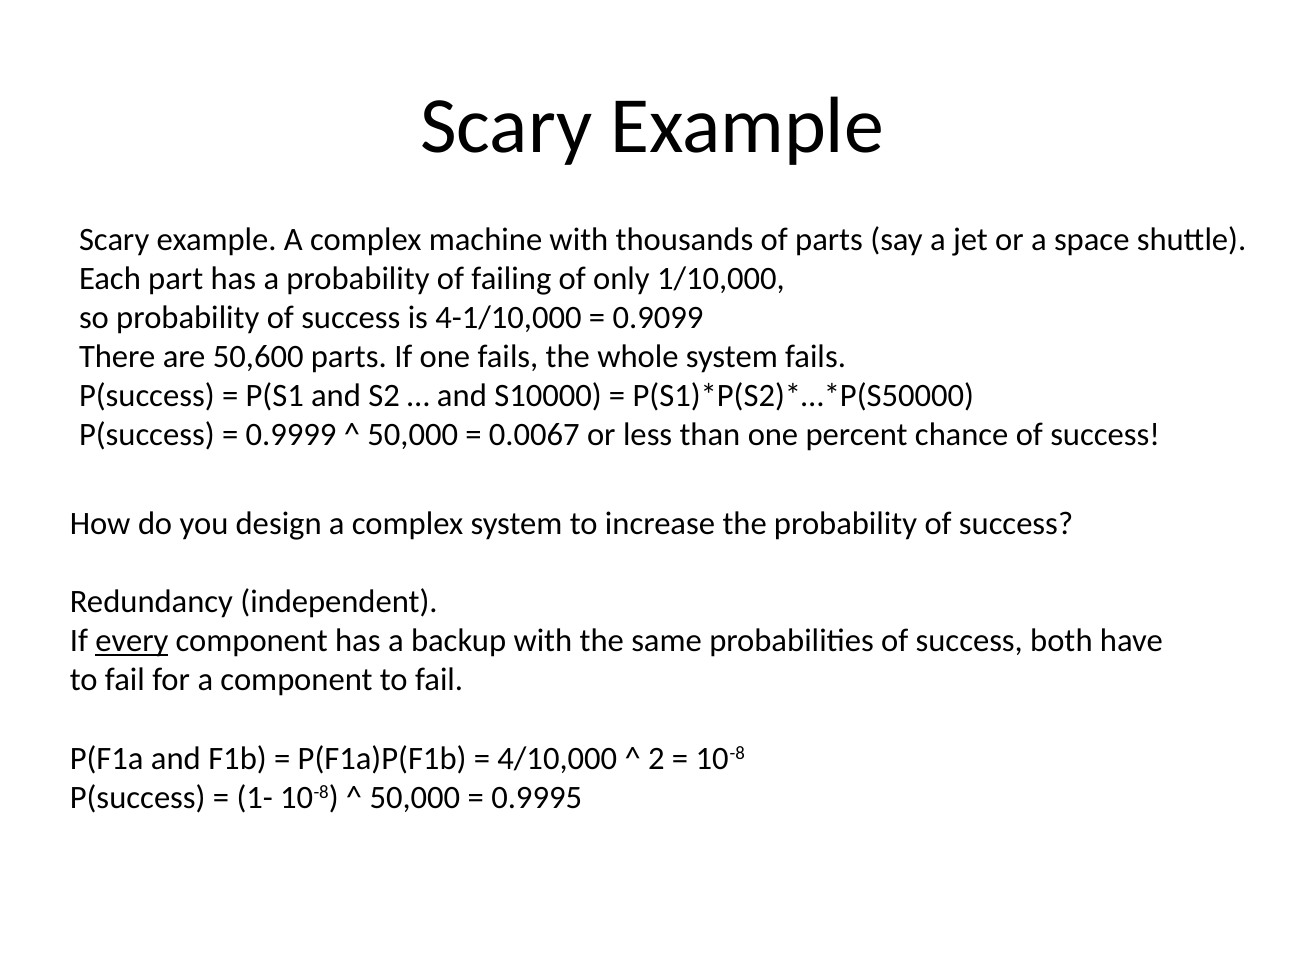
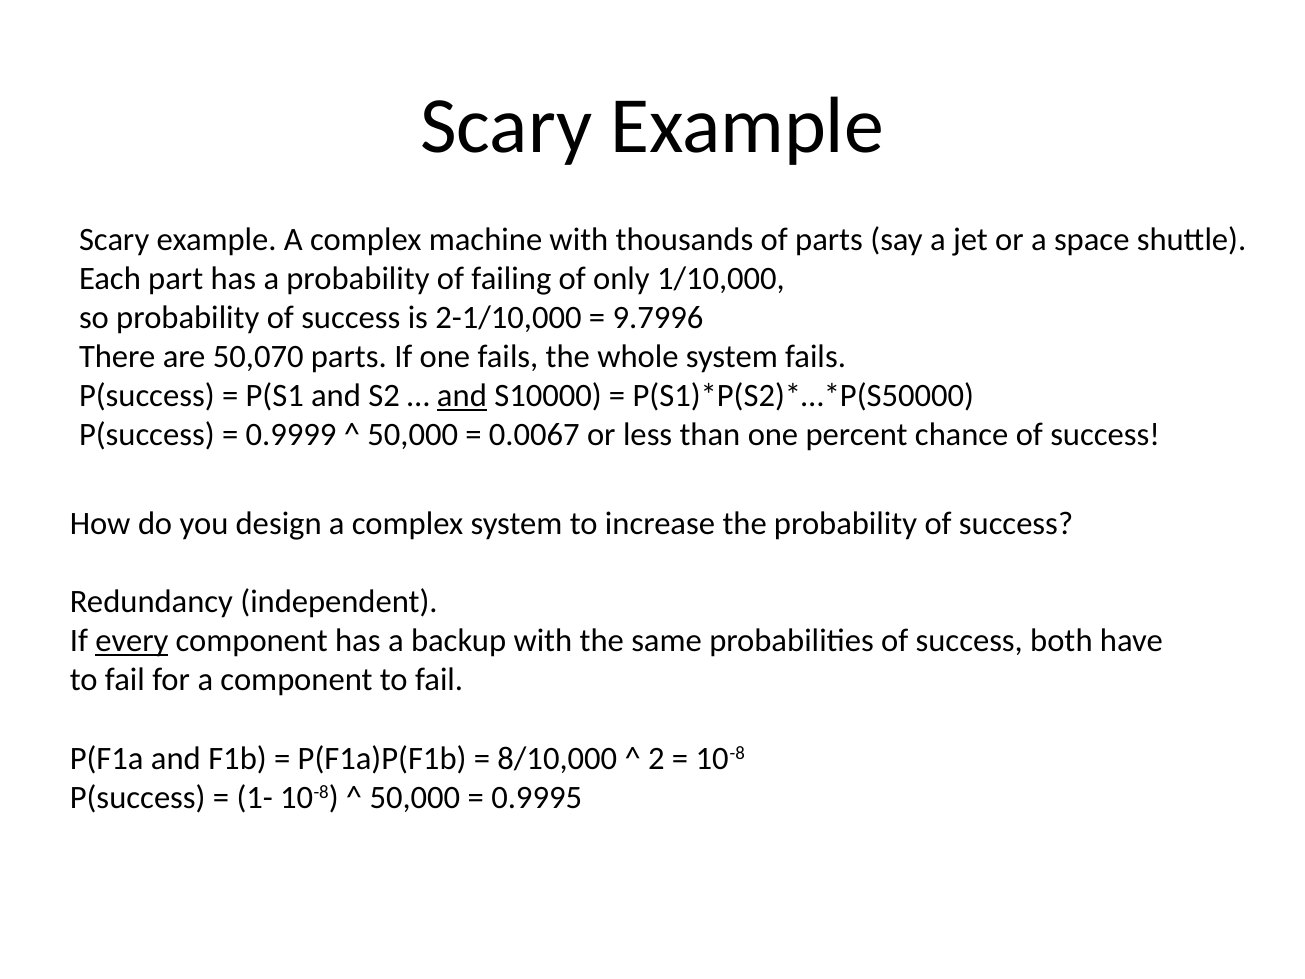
4-1/10,000: 4-1/10,000 -> 2-1/10,000
0.9099: 0.9099 -> 9.7996
50,600: 50,600 -> 50,070
and at (462, 396) underline: none -> present
4/10,000: 4/10,000 -> 8/10,000
